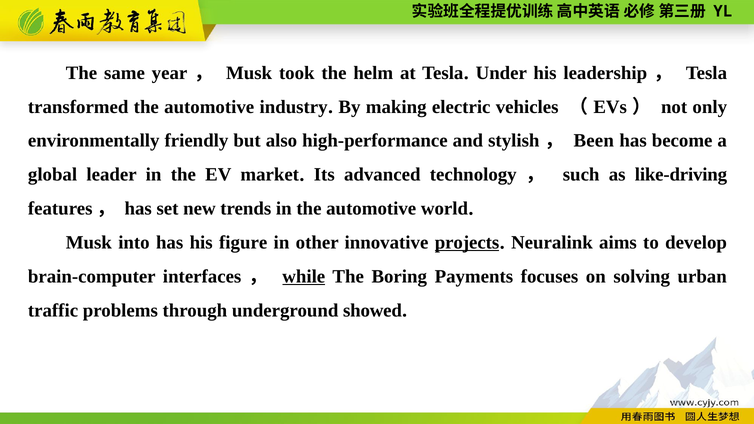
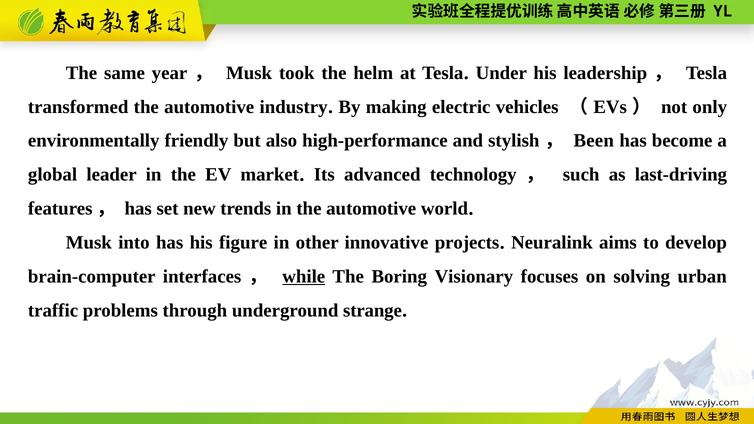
like-driving: like-driving -> last-driving
projects underline: present -> none
Payments: Payments -> Visionary
showed: showed -> strange
